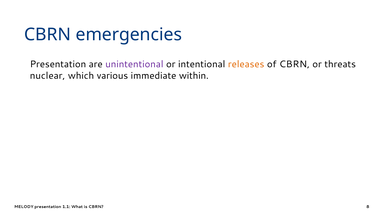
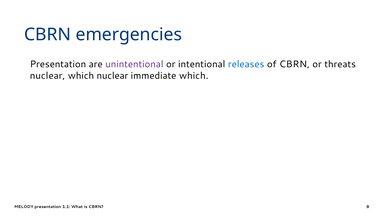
releases colour: orange -> blue
which various: various -> nuclear
immediate within: within -> which
